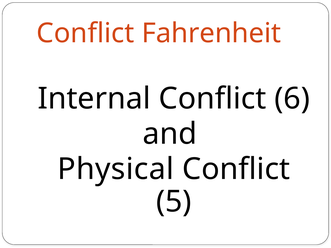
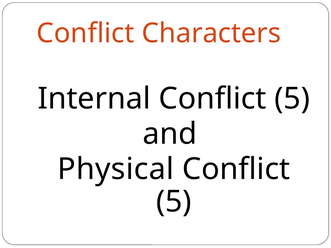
Fahrenheit: Fahrenheit -> Characters
Internal Conflict 6: 6 -> 5
